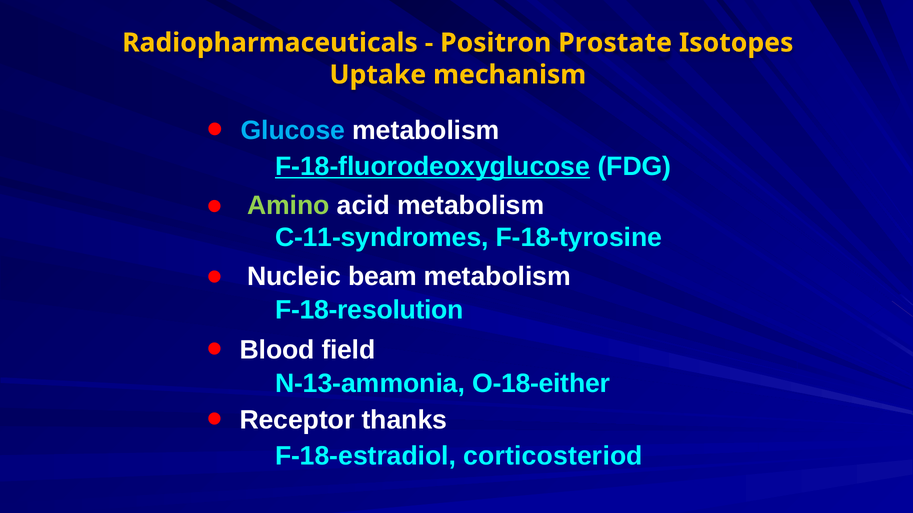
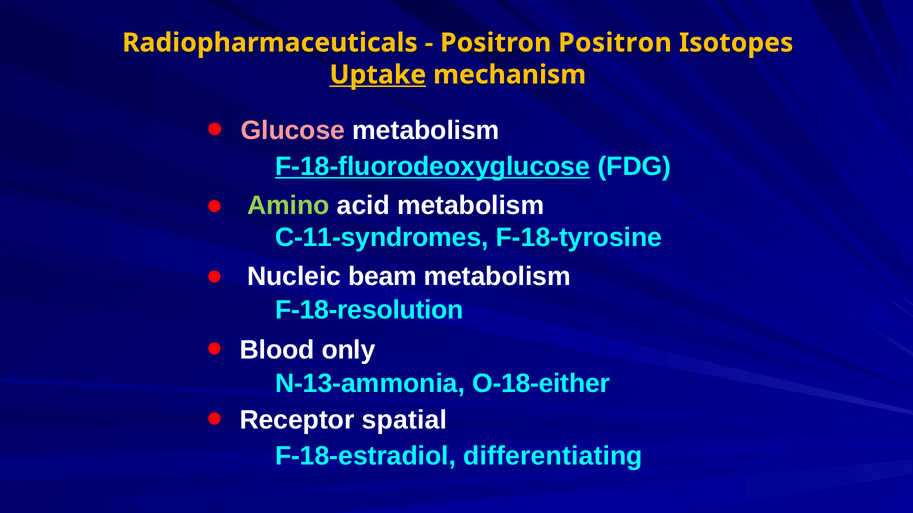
Positron Prostate: Prostate -> Positron
Uptake underline: none -> present
Glucose colour: light blue -> pink
field: field -> only
thanks: thanks -> spatial
corticosteriod: corticosteriod -> differentiating
